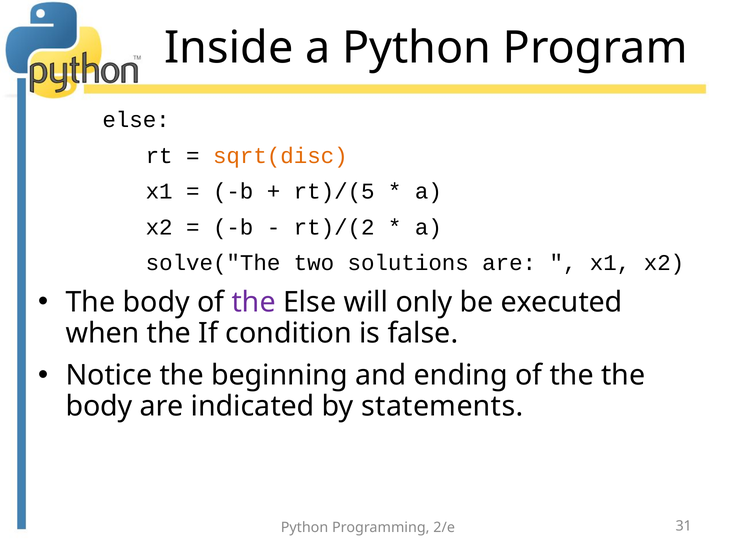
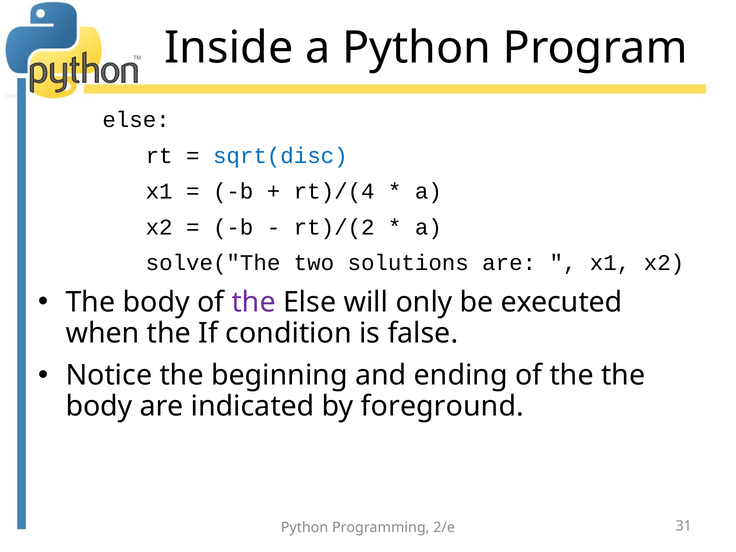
sqrt(disc colour: orange -> blue
rt)/(5: rt)/(5 -> rt)/(4
statements: statements -> foreground
